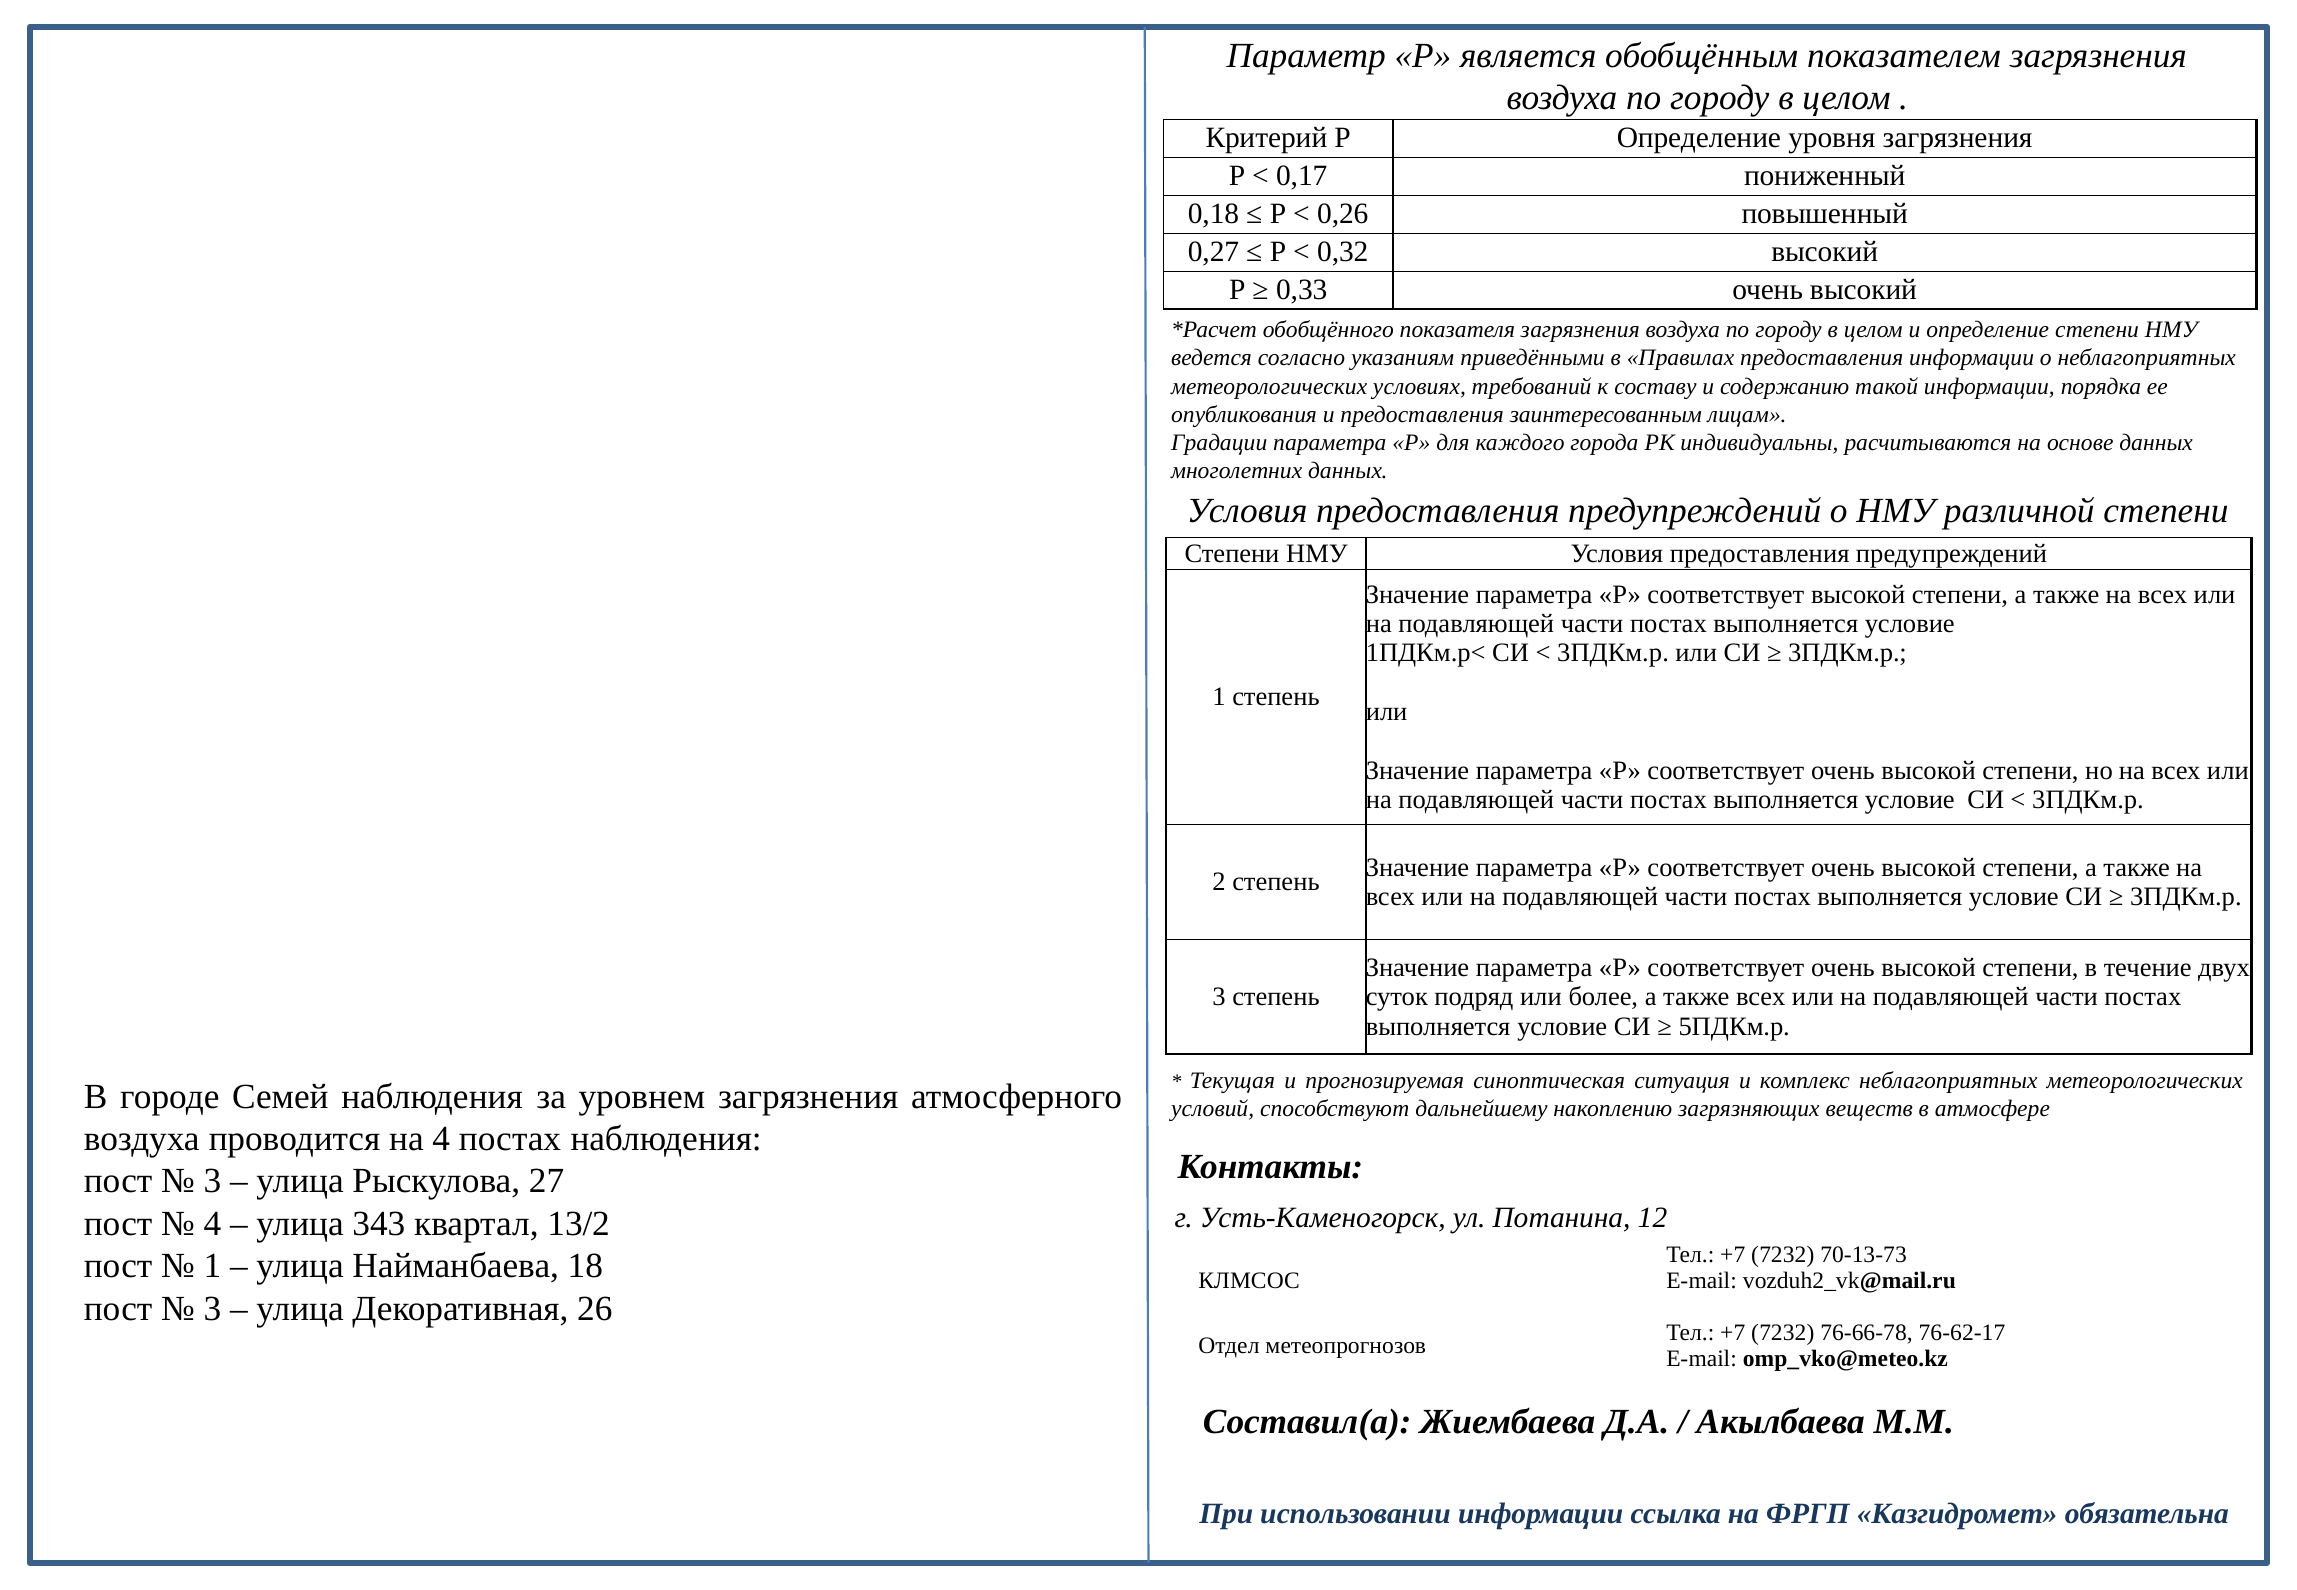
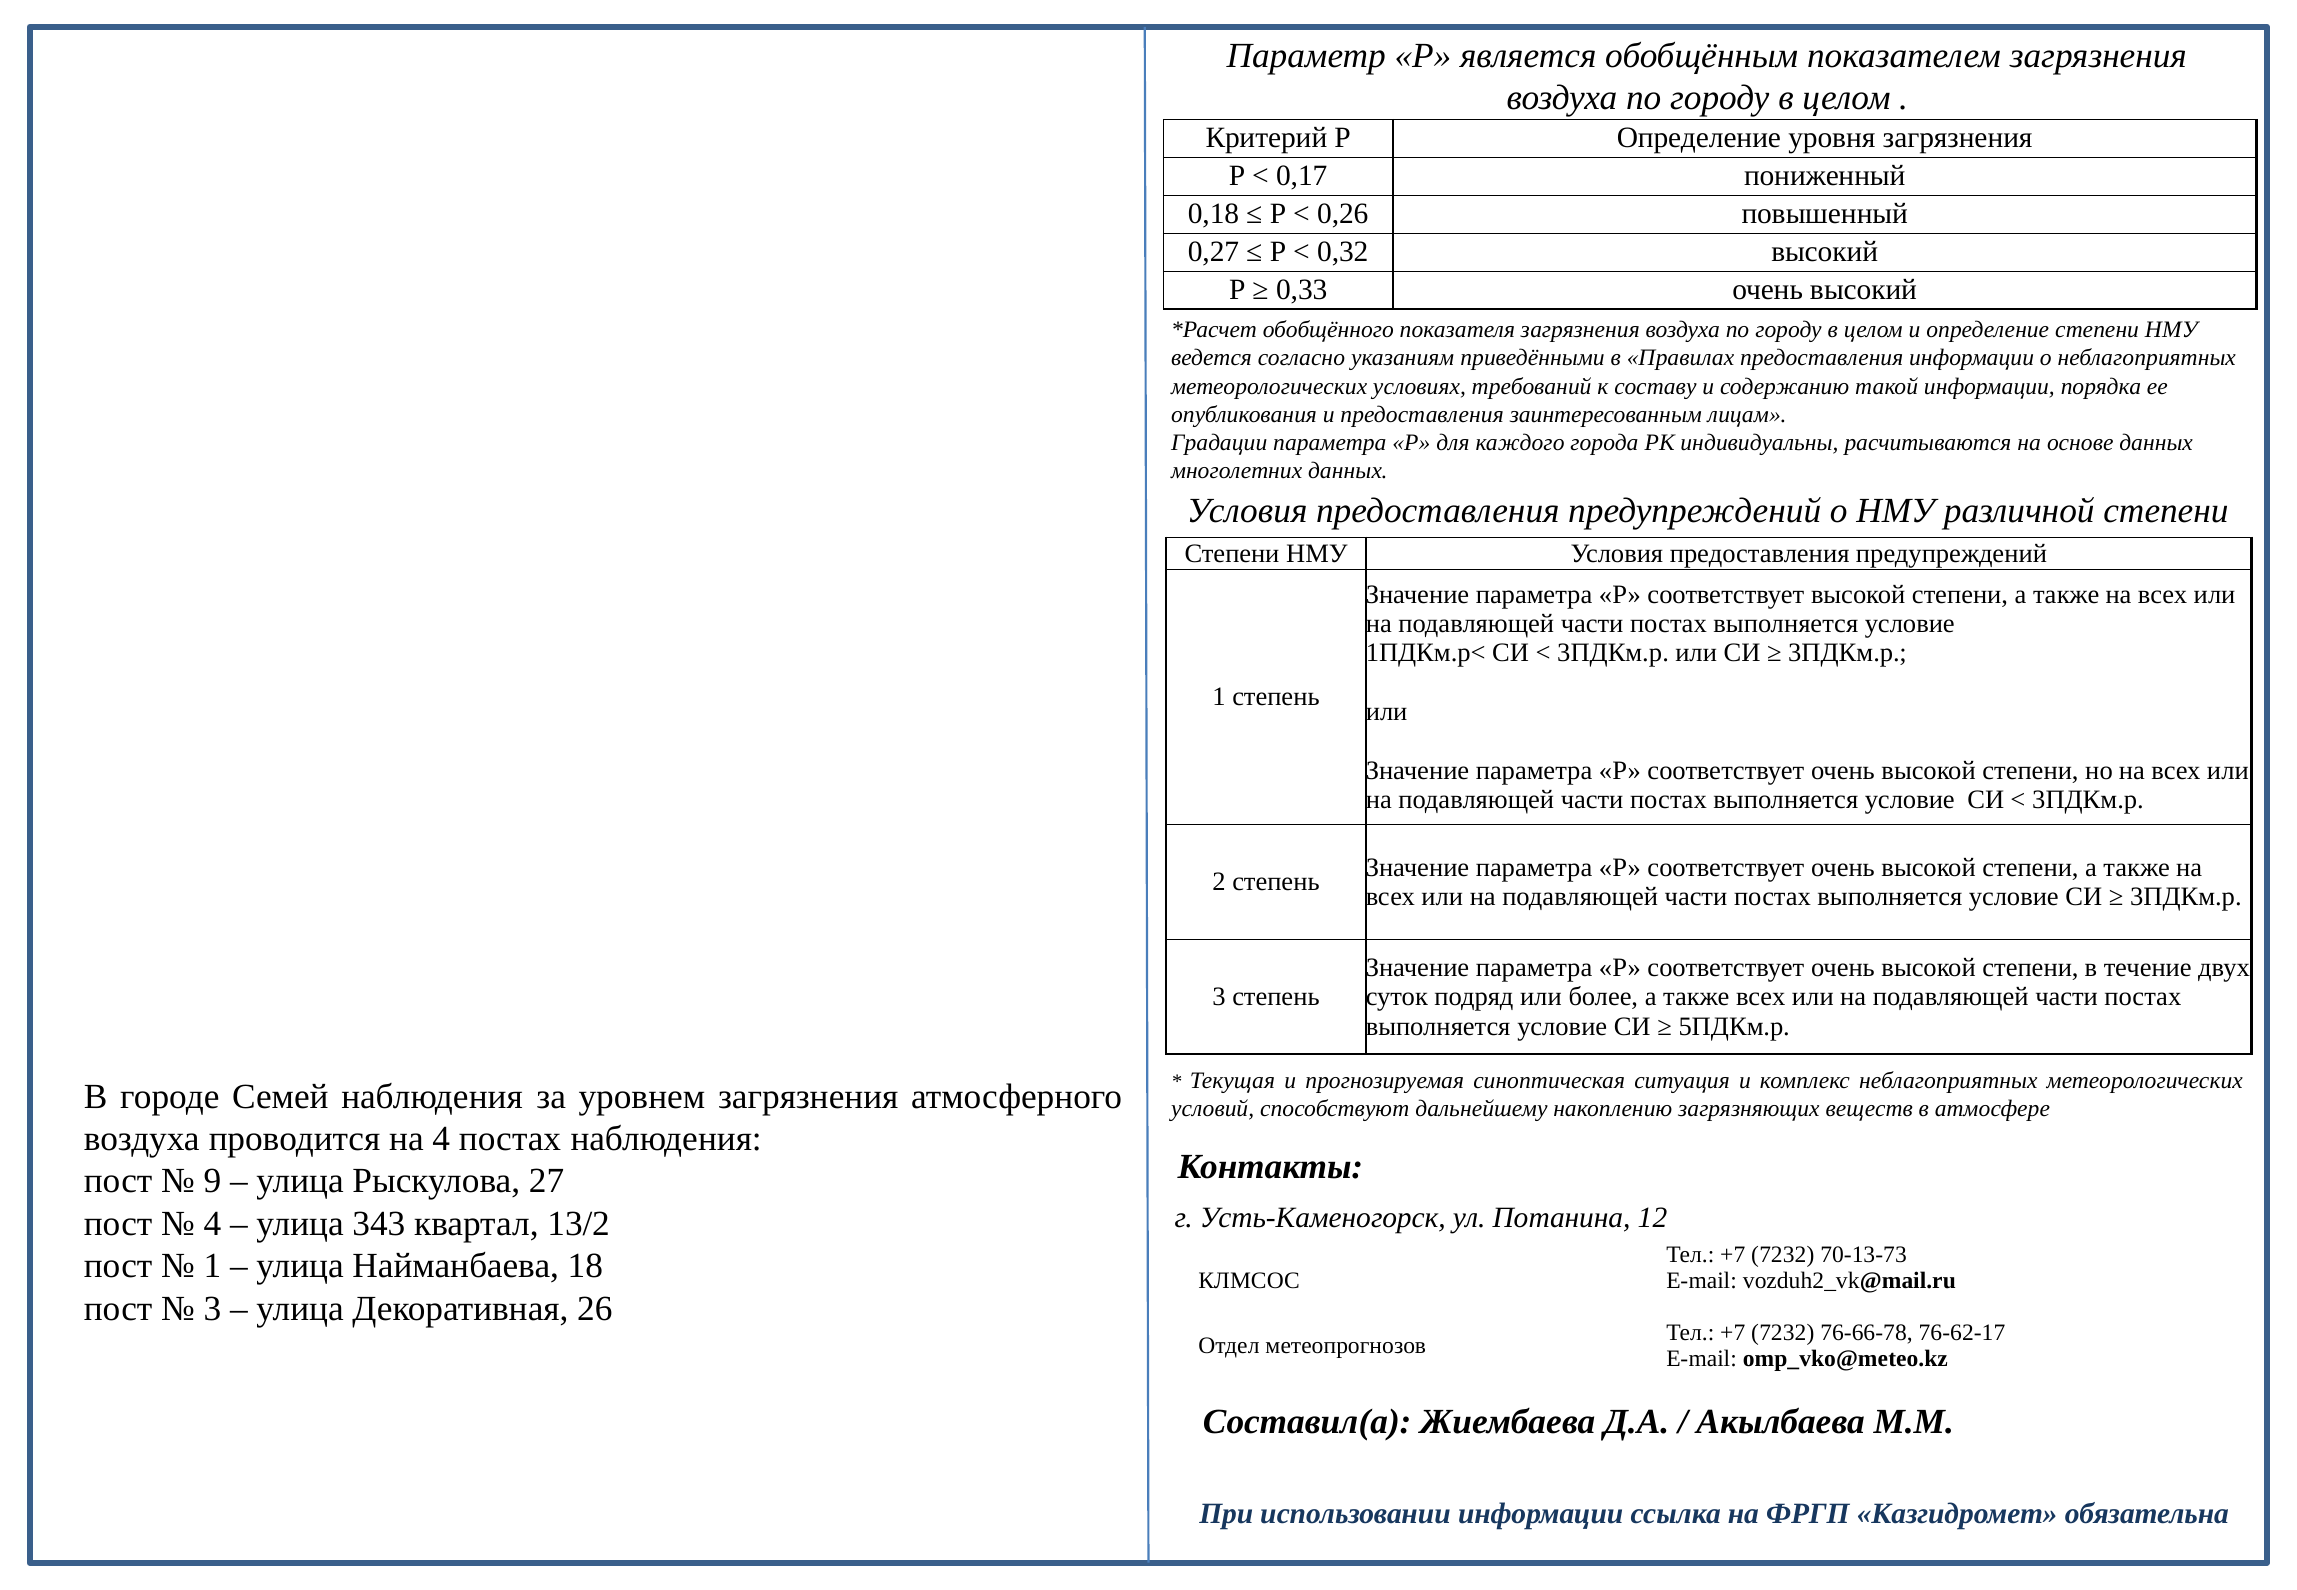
3 at (212, 1181): 3 -> 9
